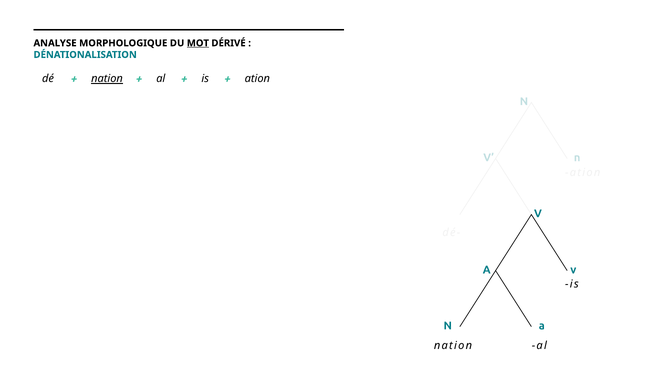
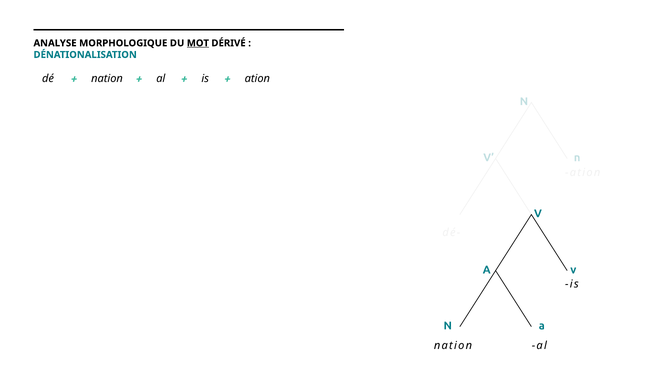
nation at (107, 79) underline: present -> none
